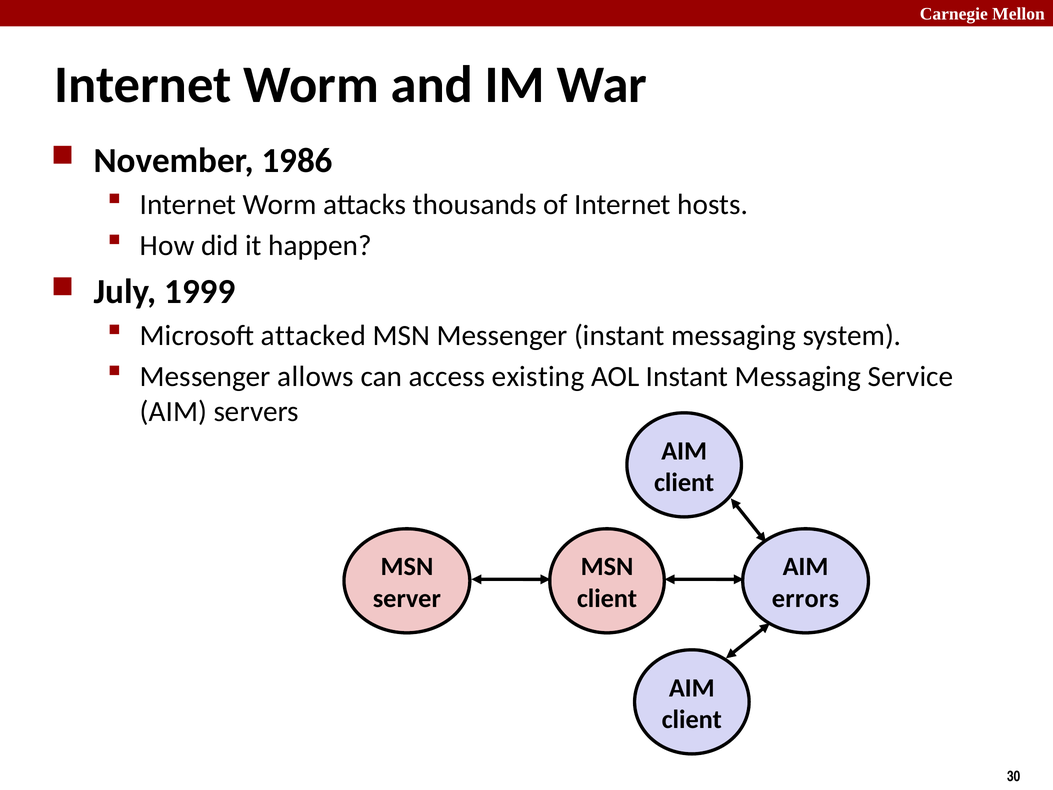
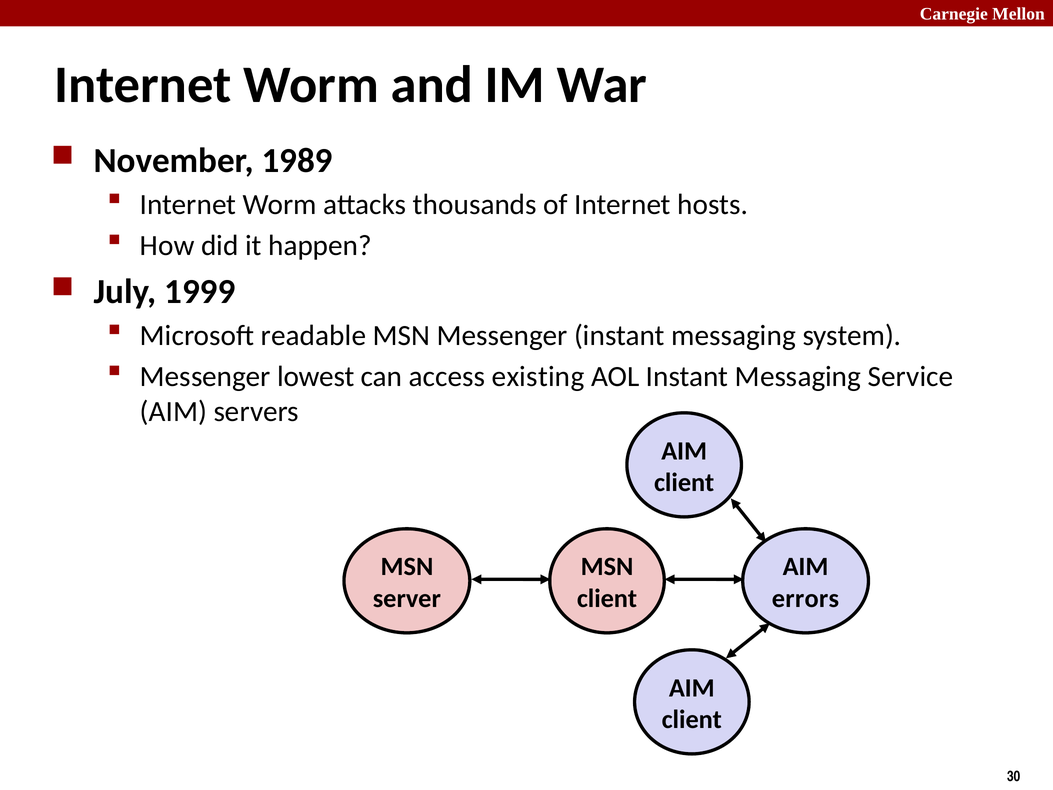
1986: 1986 -> 1989
attacked: attacked -> readable
allows: allows -> lowest
